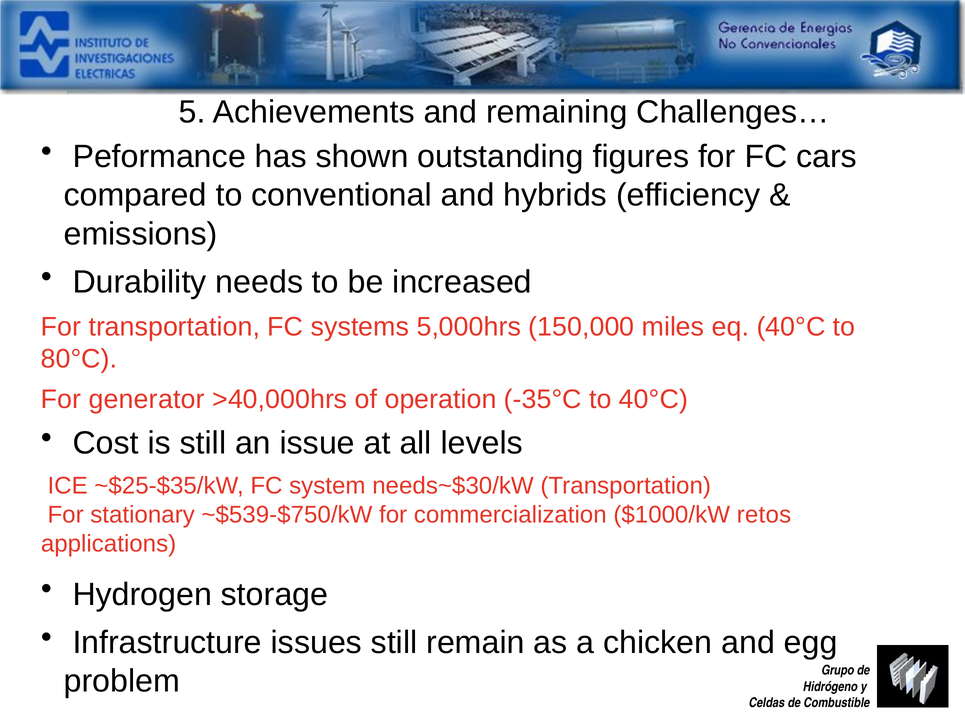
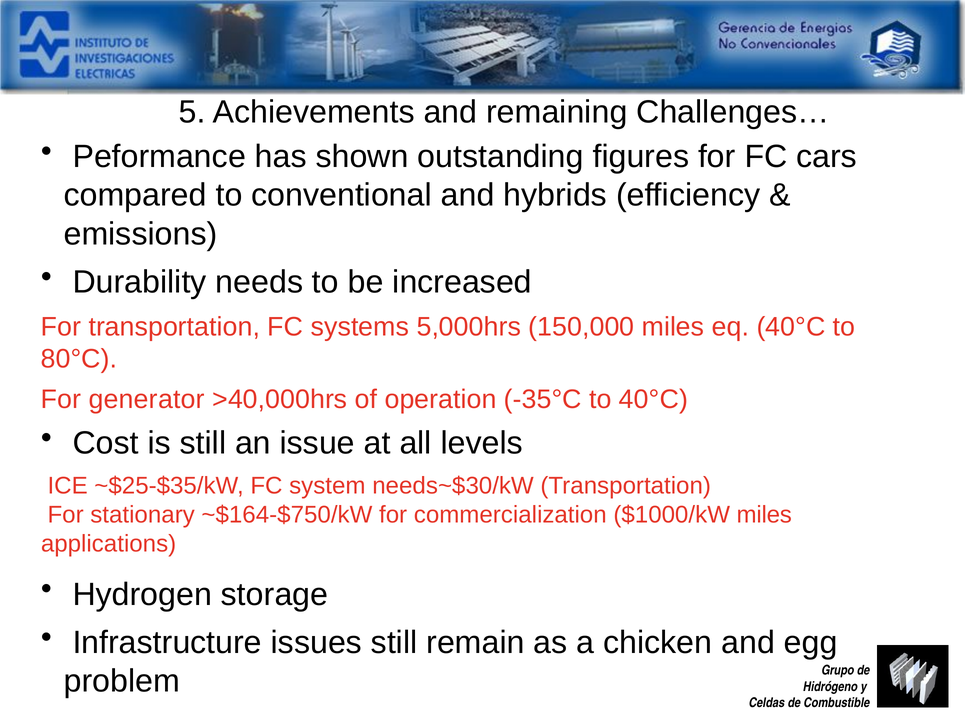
~$539-$750/kW: ~$539-$750/kW -> ~$164-$750/kW
$1000/kW retos: retos -> miles
